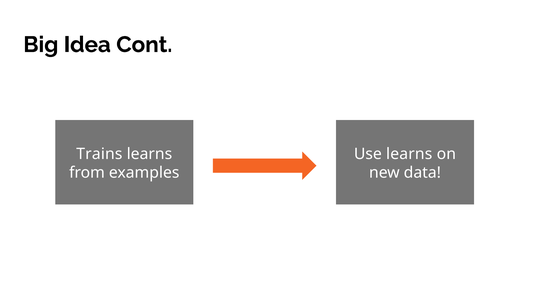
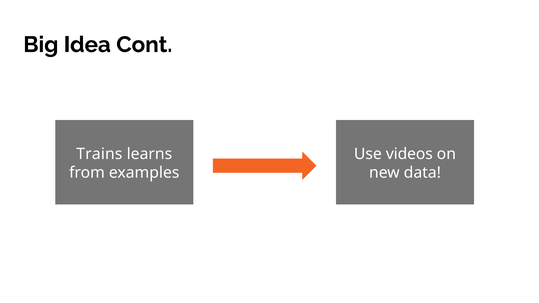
Use learns: learns -> videos
